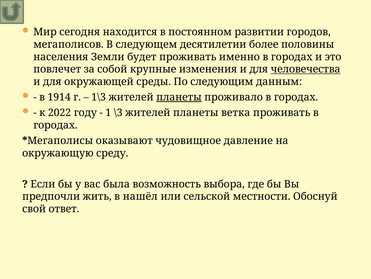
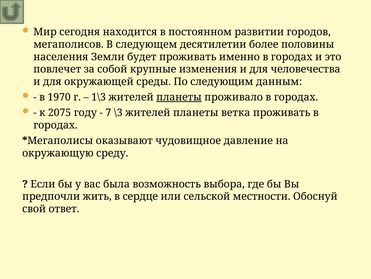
человечества underline: present -> none
1914: 1914 -> 1970
2022: 2022 -> 2075
1: 1 -> 7
нашёл: нашёл -> сердце
